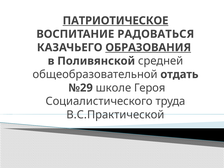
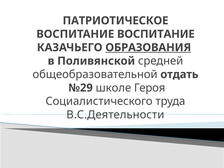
ПАТРИОТИЧЕСКОЕ underline: present -> none
ВОСПИТАНИЕ РАДОВАТЬСЯ: РАДОВАТЬСЯ -> ВОСПИТАНИЕ
В.С.Практической: В.С.Практической -> В.С.Деятельности
